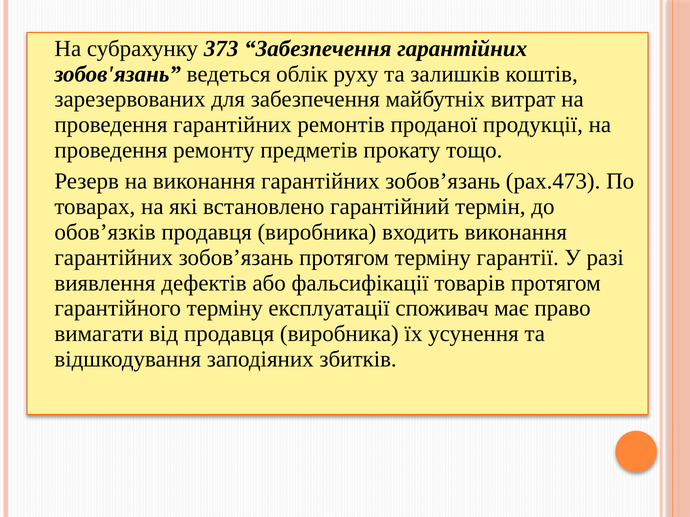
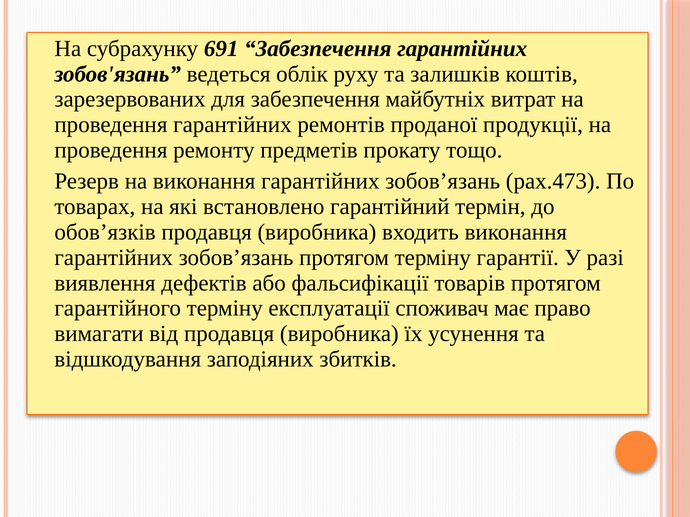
373: 373 -> 691
